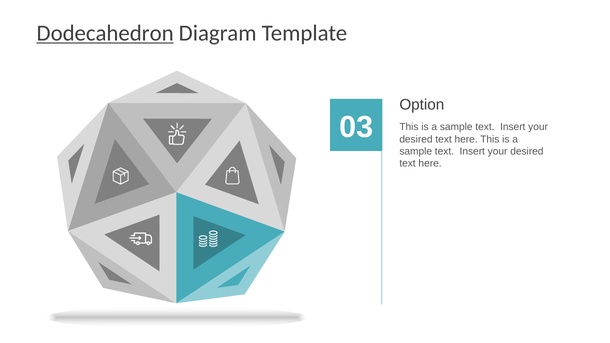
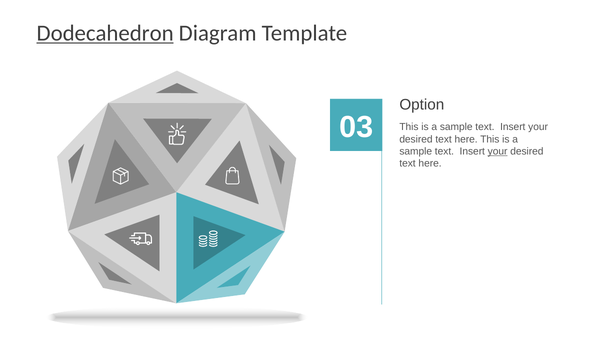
your at (498, 152) underline: none -> present
